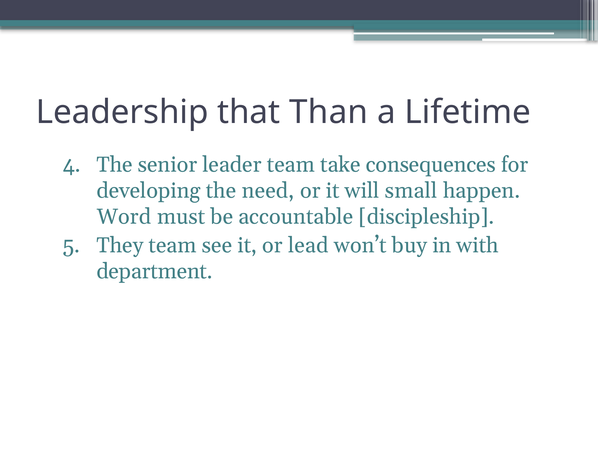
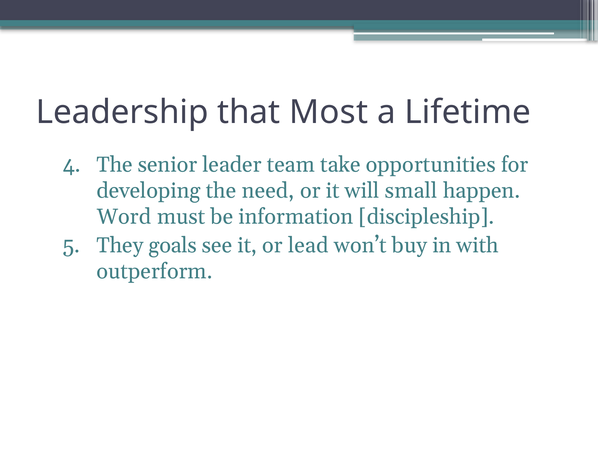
Than: Than -> Most
consequences: consequences -> opportunities
accountable: accountable -> information
They team: team -> goals
department: department -> outperform
